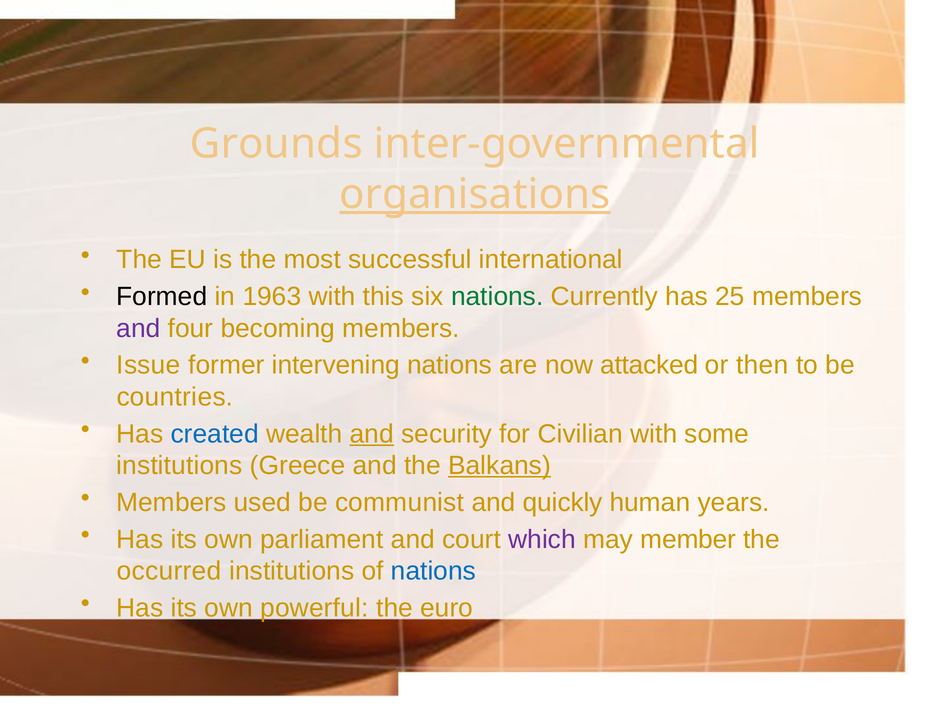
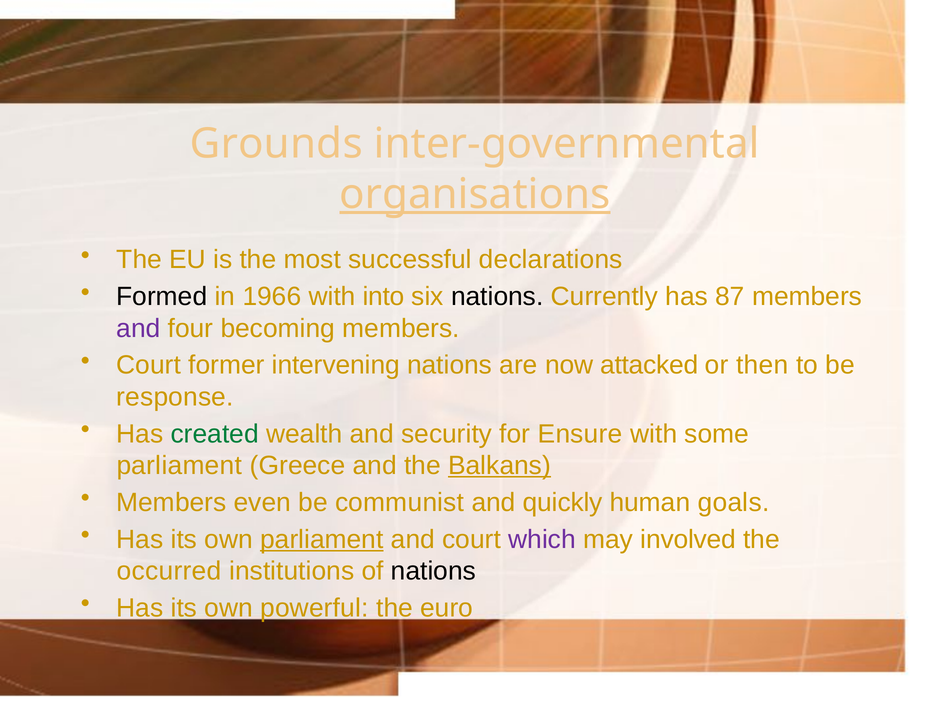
international: international -> declarations
1963: 1963 -> 1966
this: this -> into
nations at (497, 297) colour: green -> black
25: 25 -> 87
Issue at (149, 366): Issue -> Court
countries: countries -> response
created colour: blue -> green
and at (372, 434) underline: present -> none
Civilian: Civilian -> Ensure
institutions at (179, 466): institutions -> parliament
used: used -> even
years: years -> goals
parliament at (322, 540) underline: none -> present
member: member -> involved
nations at (433, 571) colour: blue -> black
